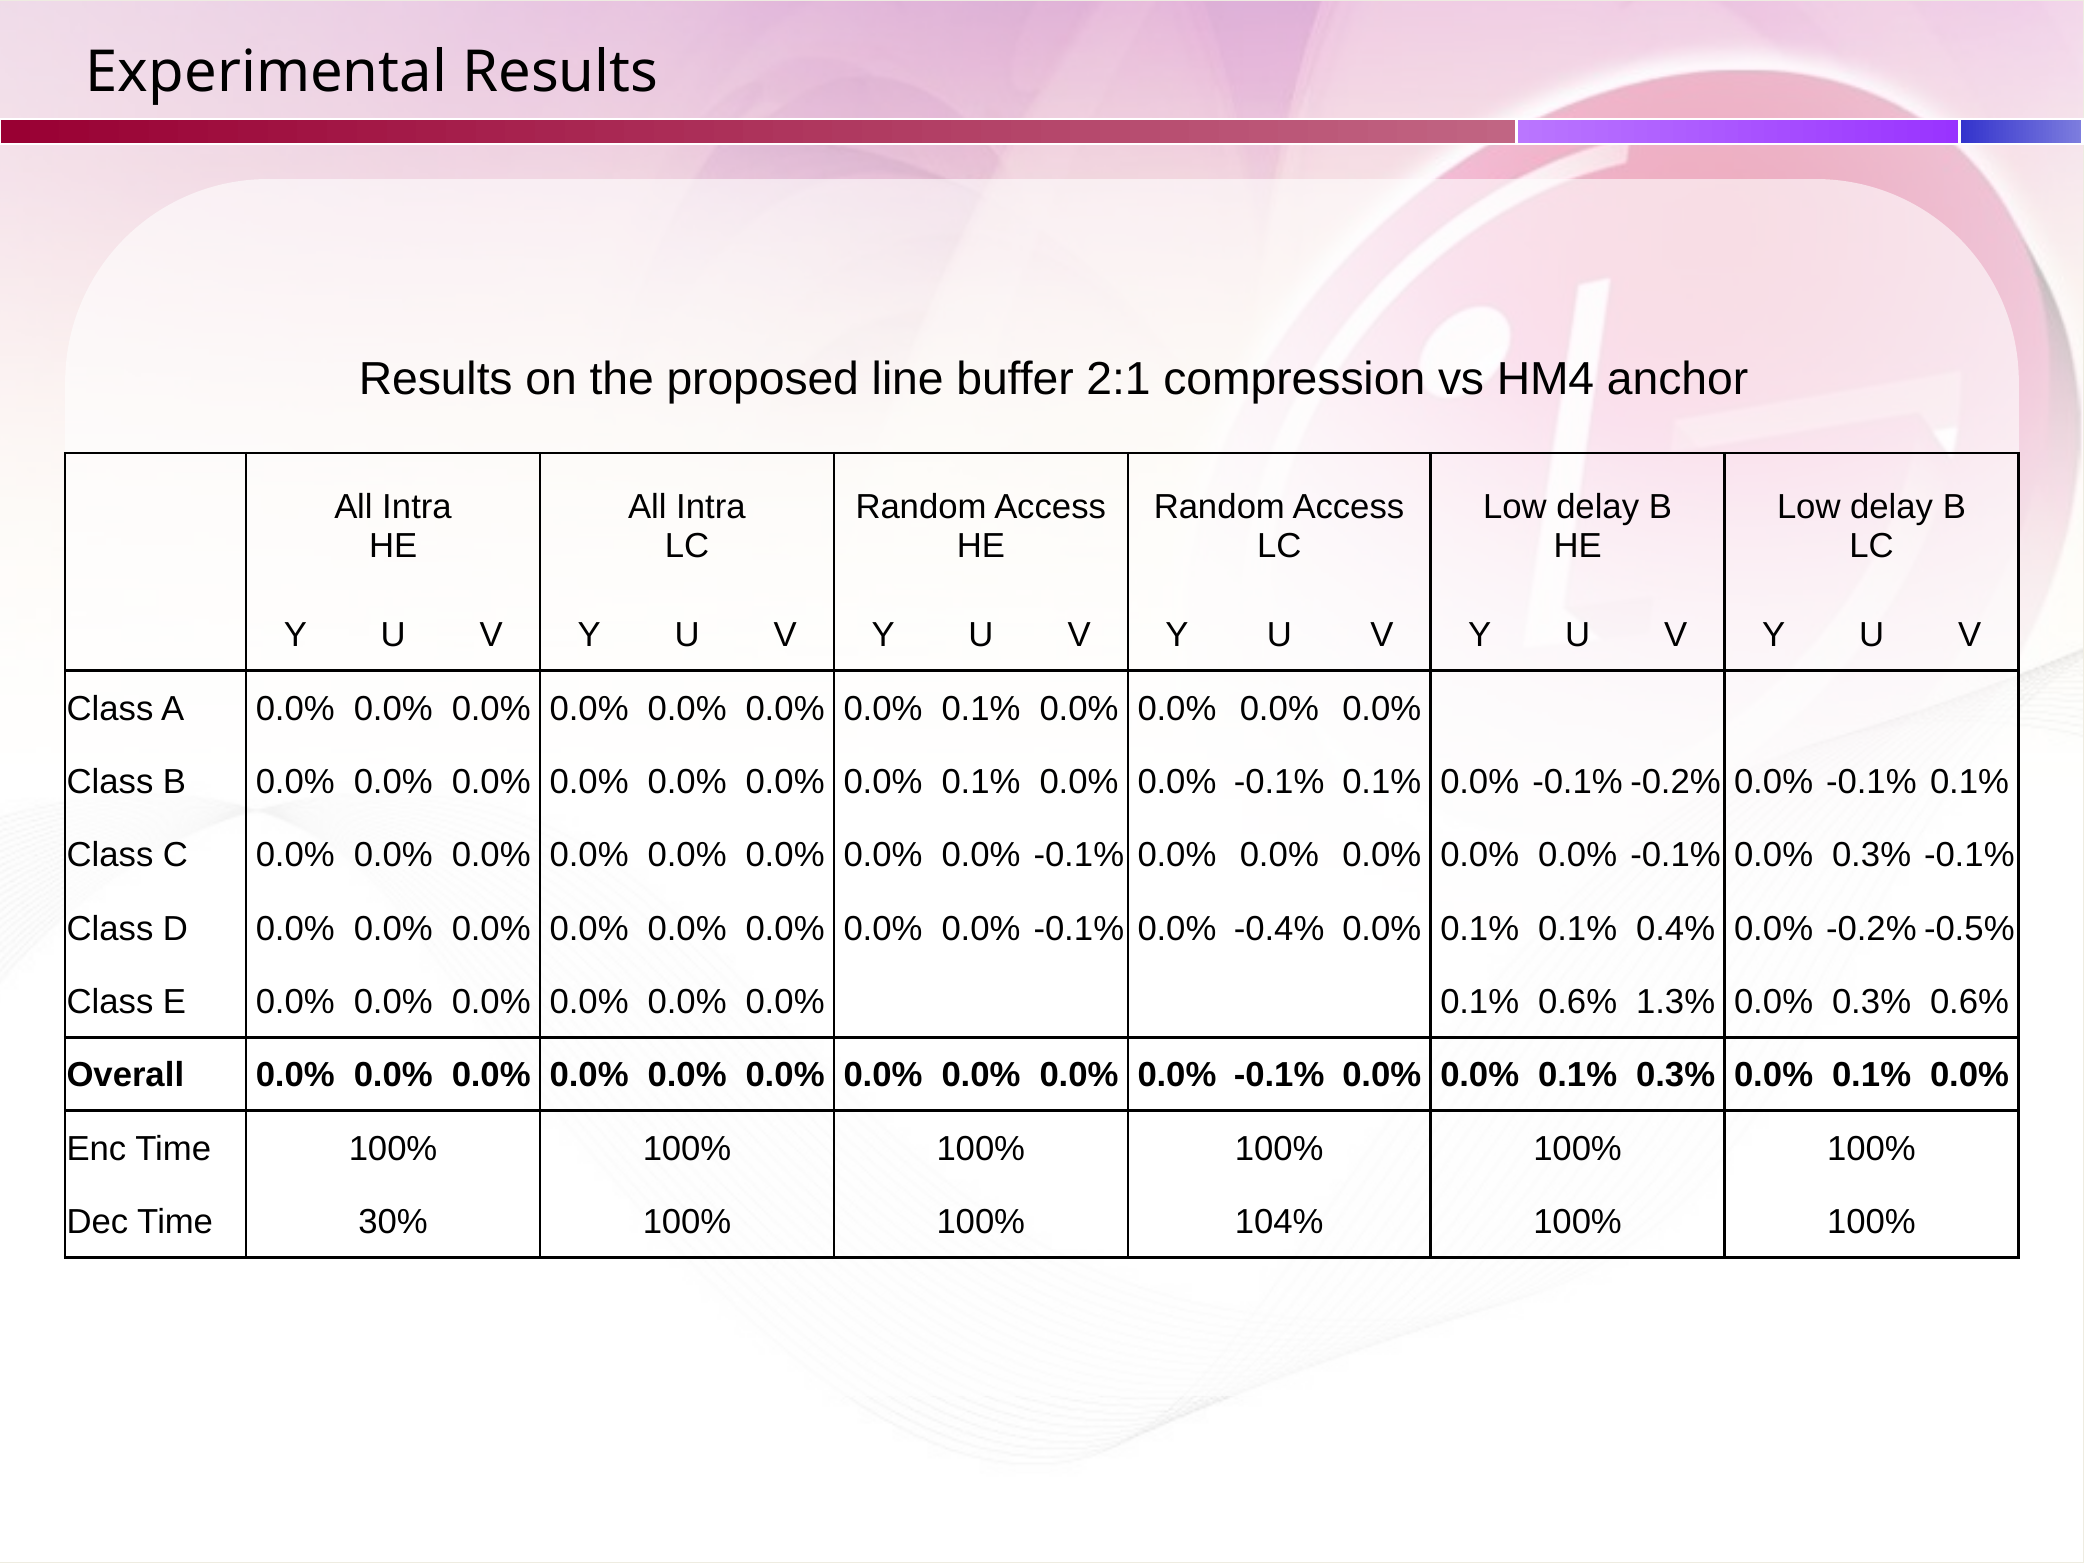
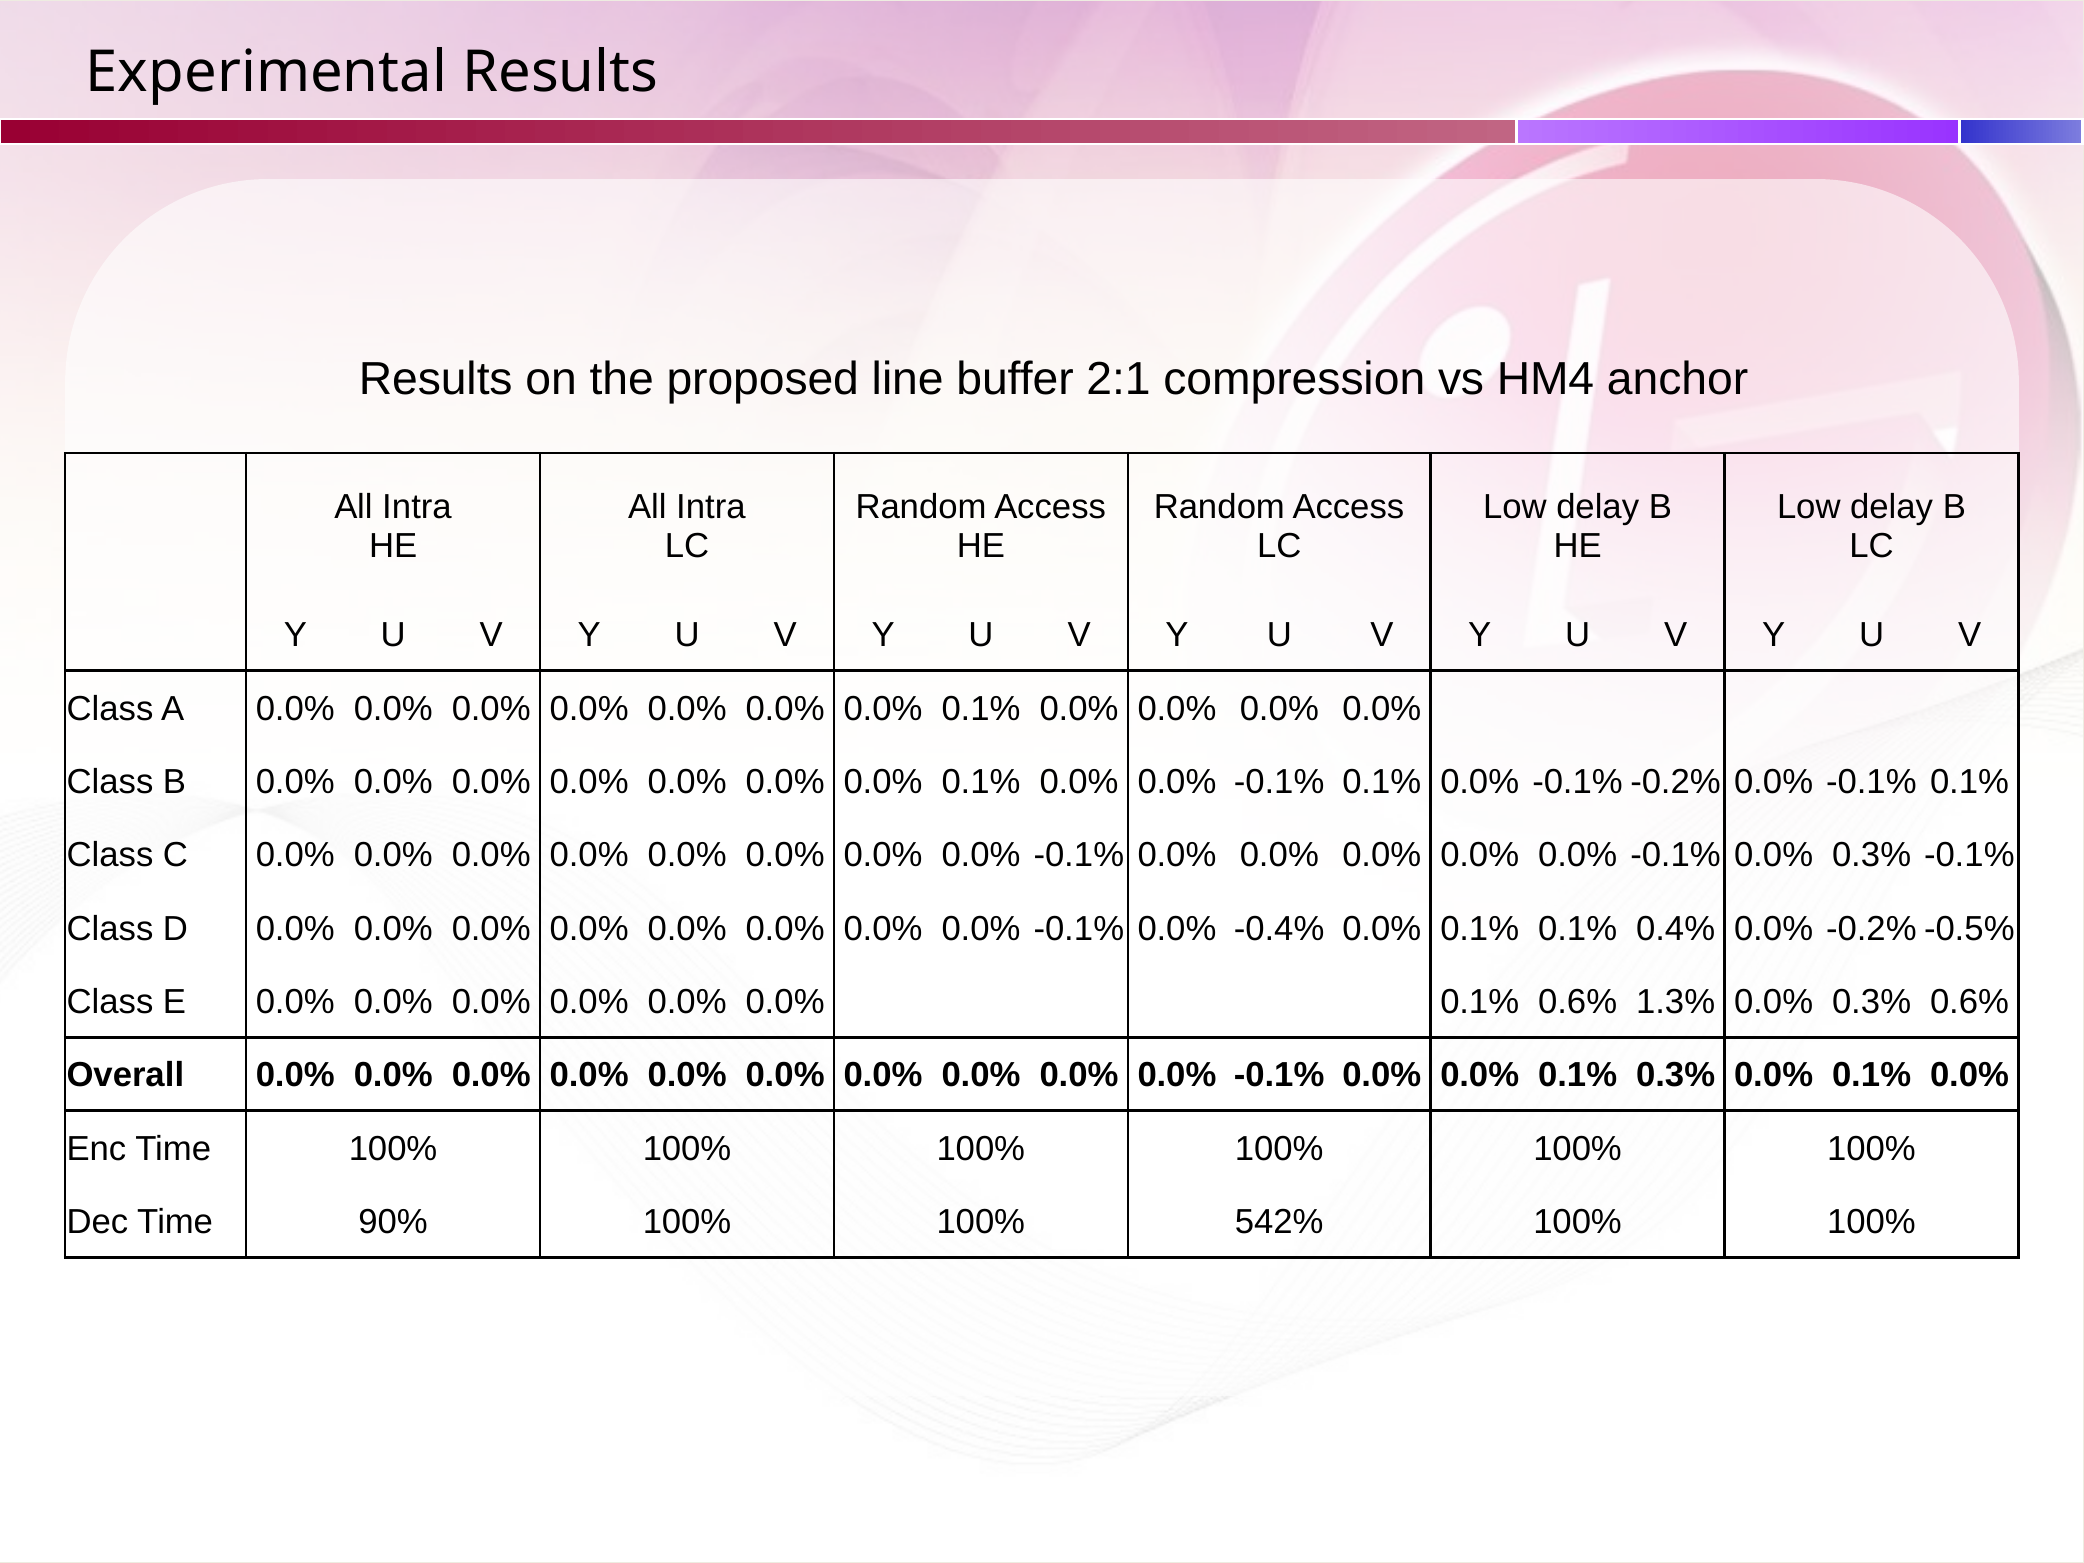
30%: 30% -> 90%
104%: 104% -> 542%
